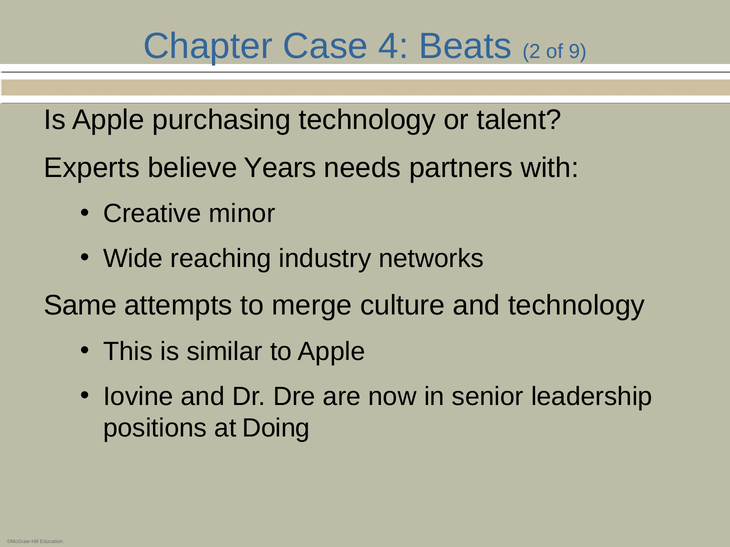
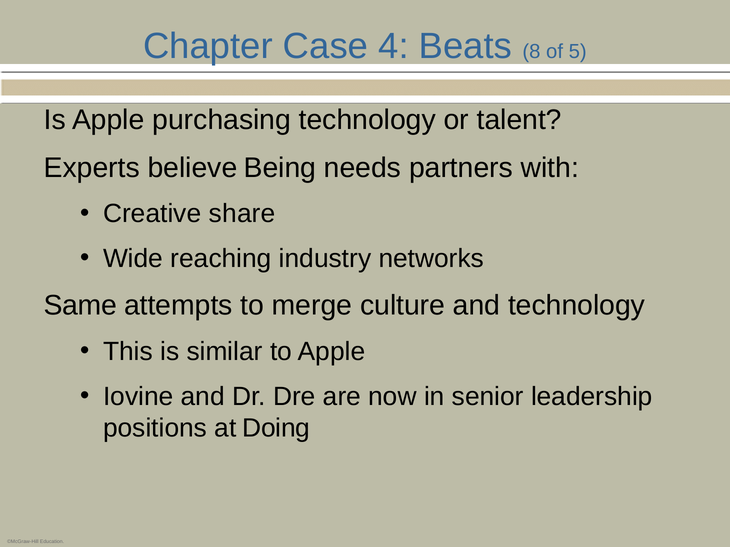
2: 2 -> 8
9: 9 -> 5
Years: Years -> Being
minor: minor -> share
